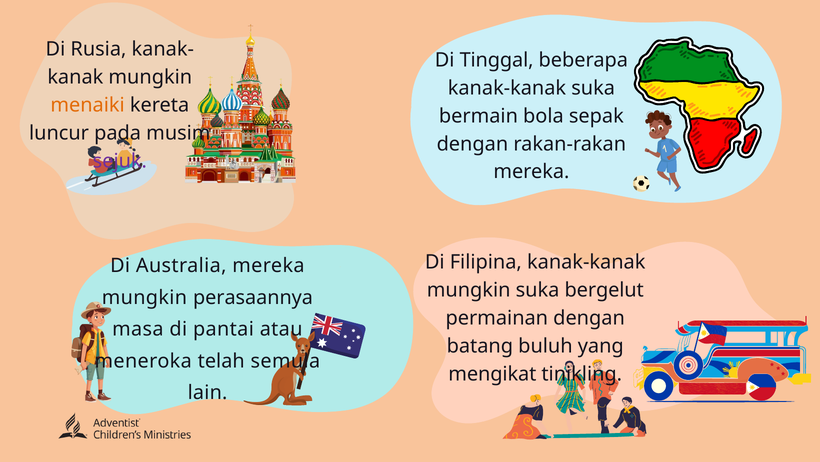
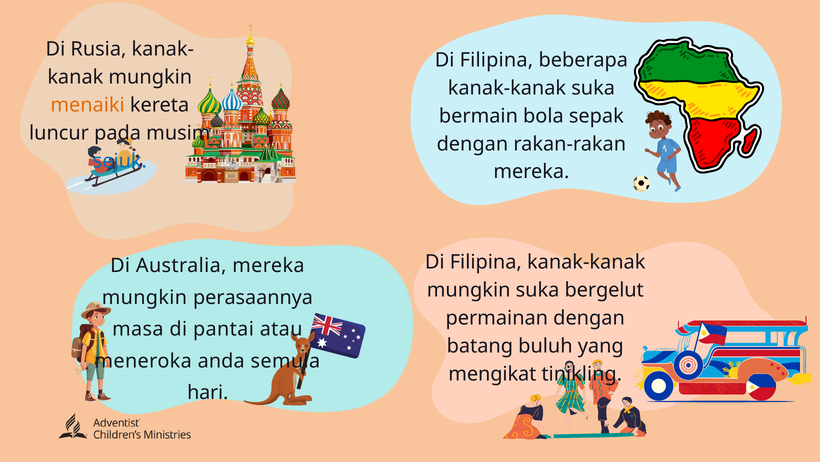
Tinggal at (497, 60): Tinggal -> Filipina
sejuk colour: purple -> blue
telah: telah -> anda
lain: lain -> hari
